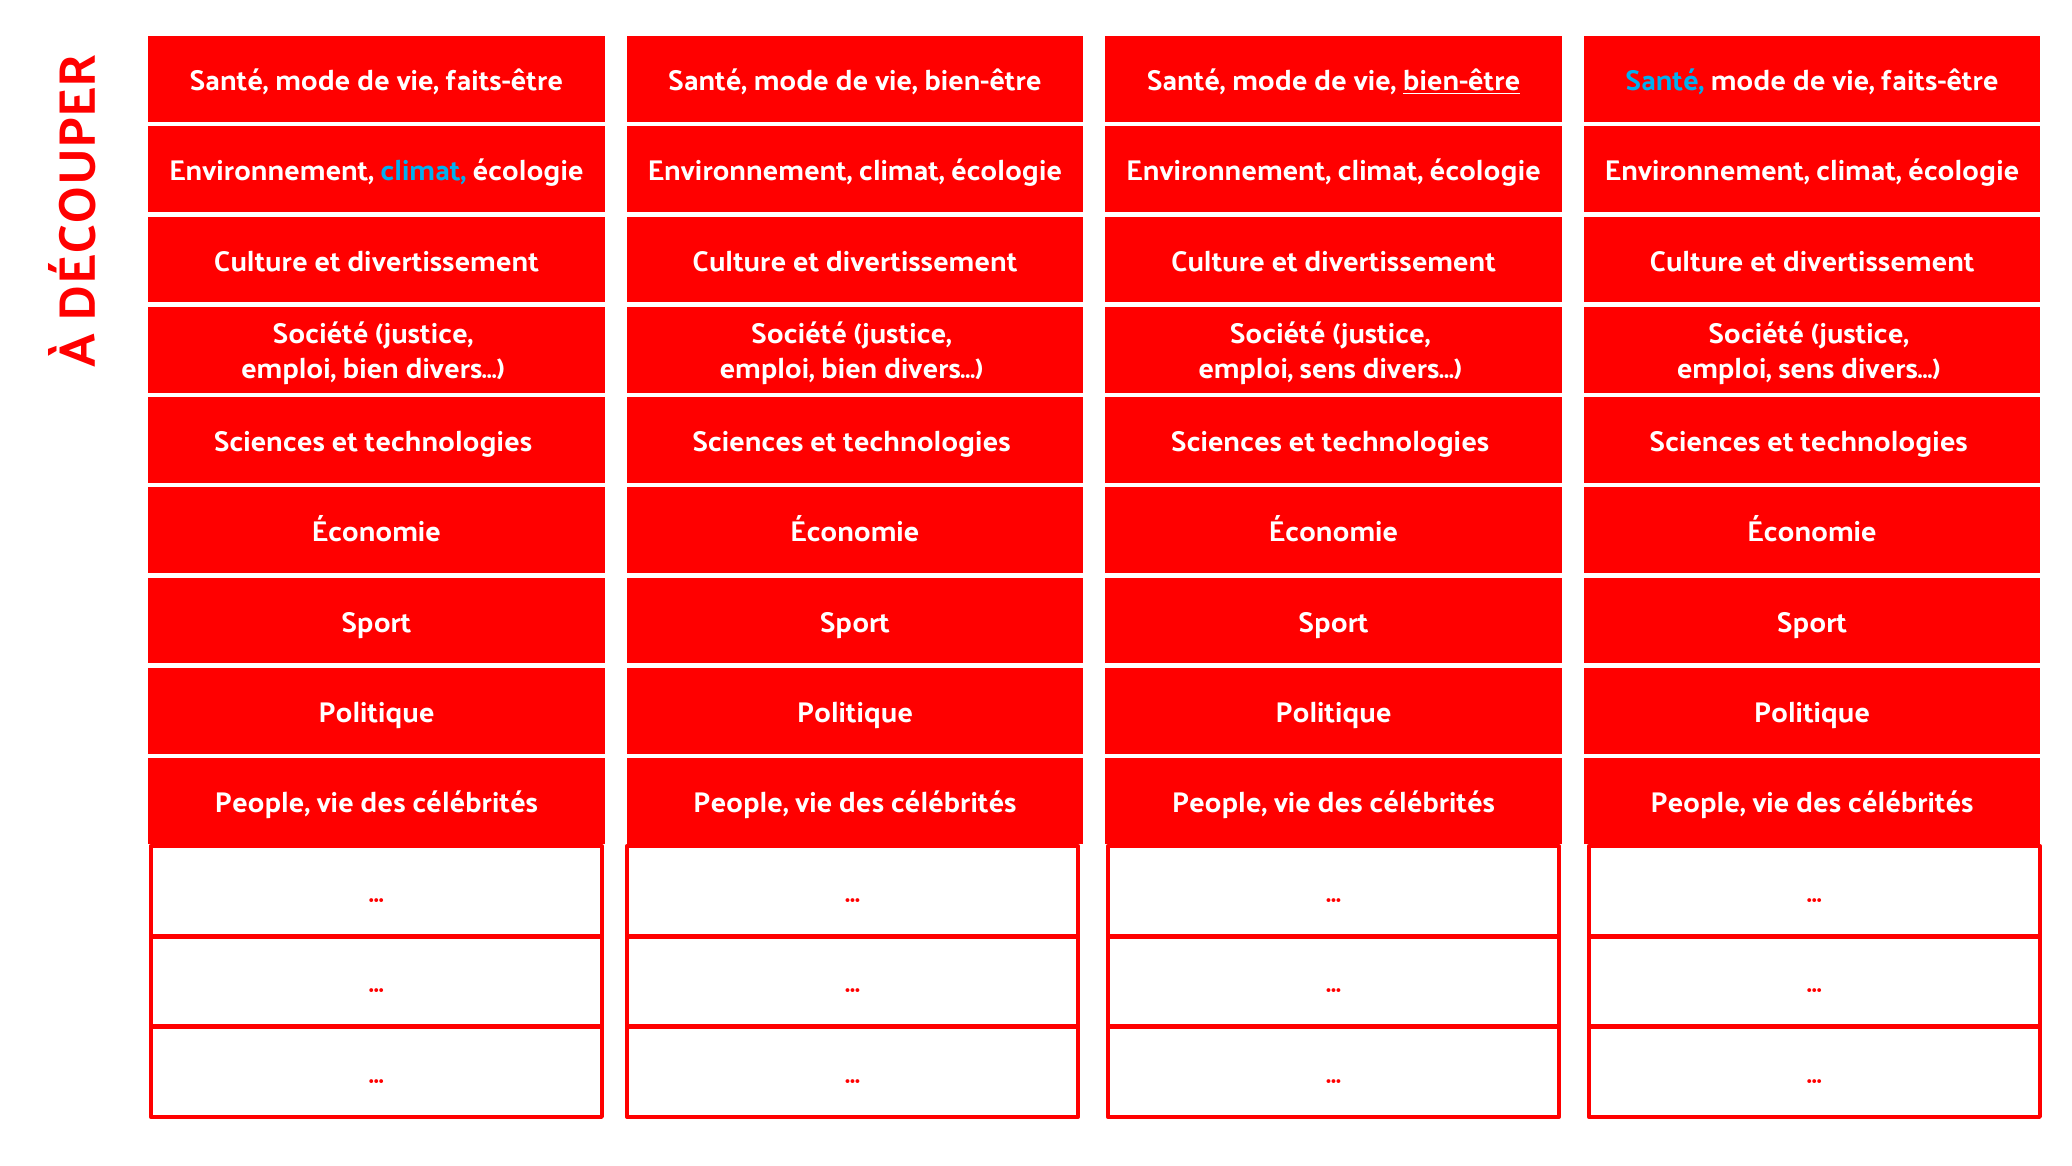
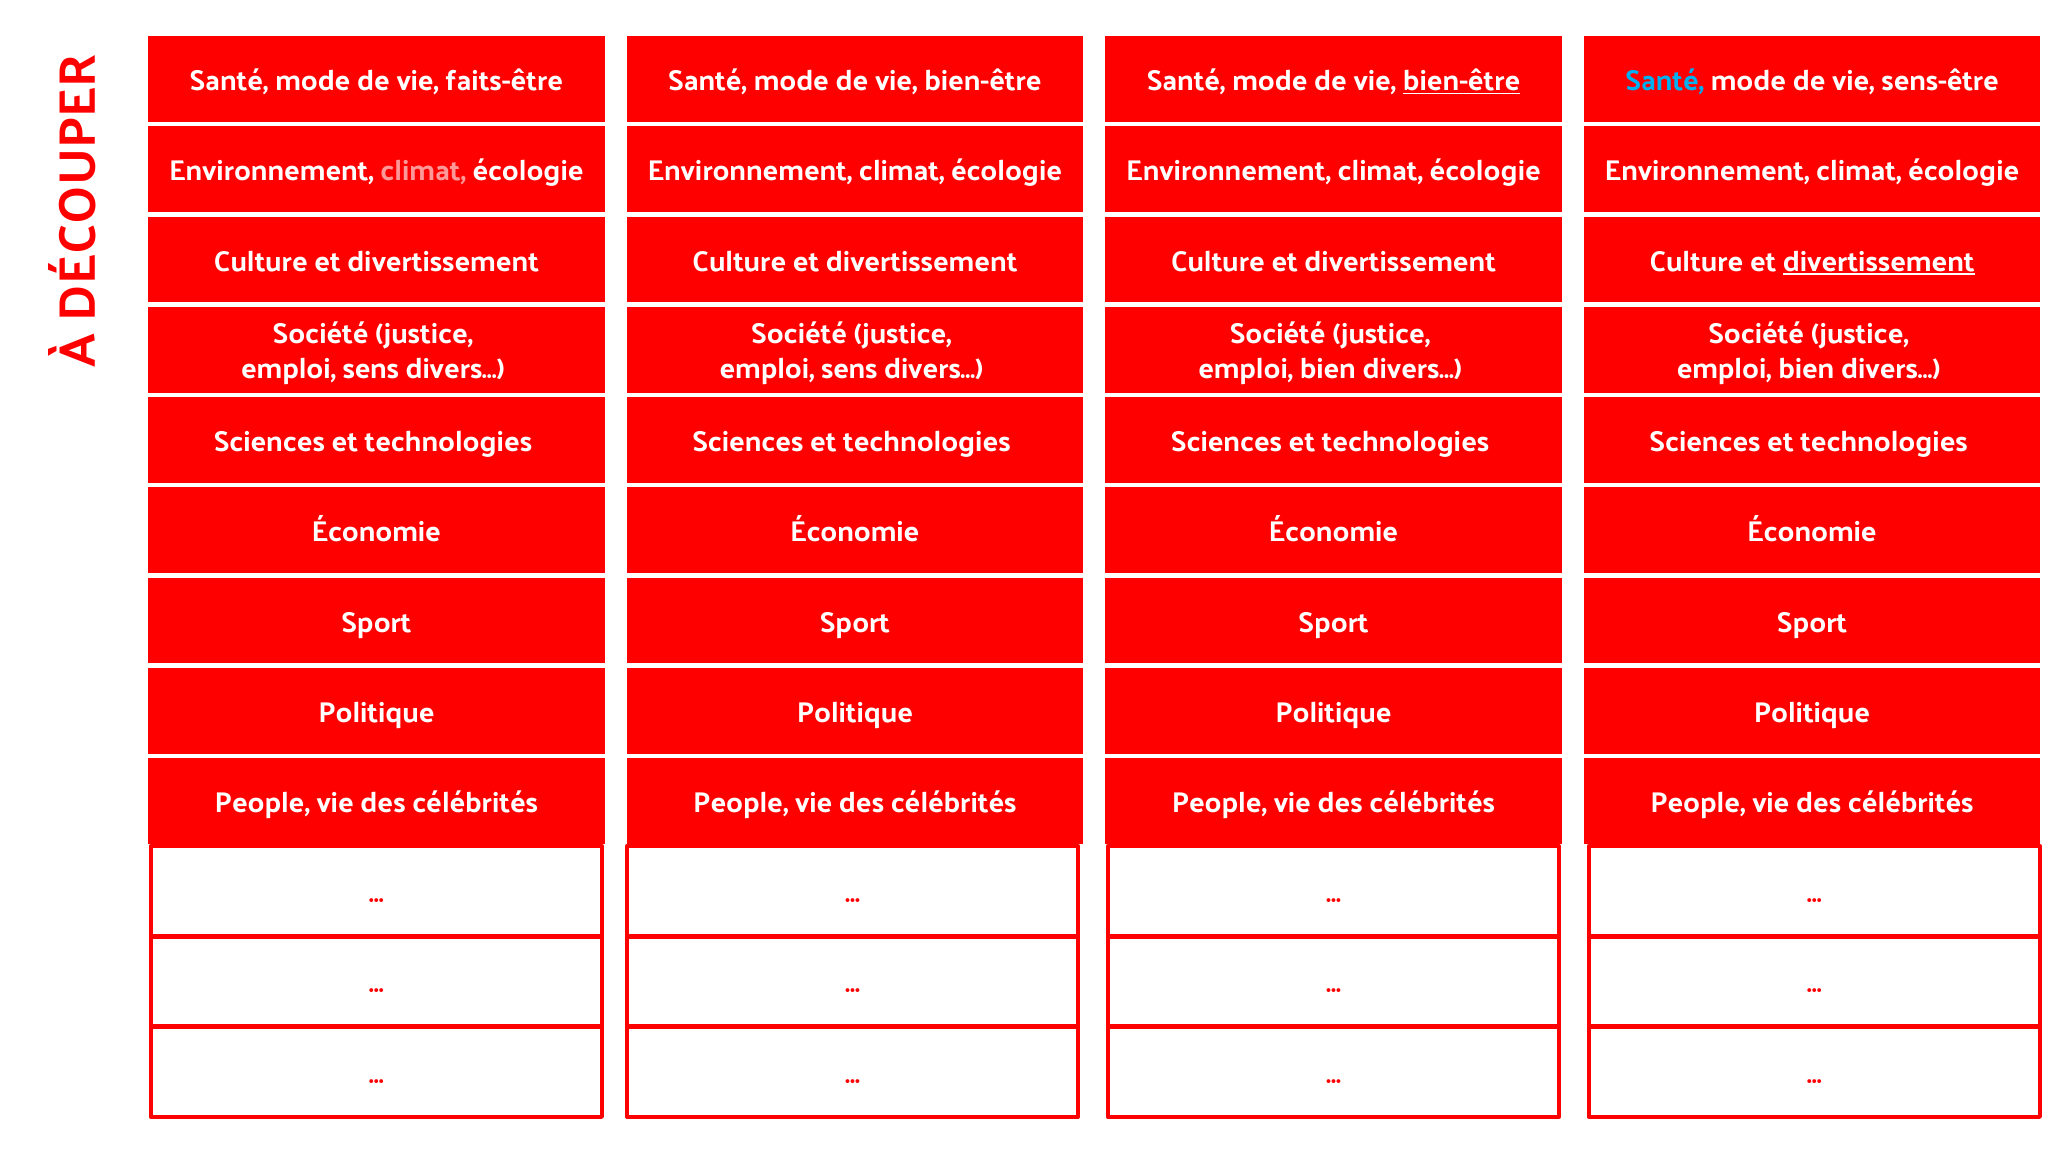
faits-être at (1940, 81): faits-être -> sens-être
climat at (423, 171) colour: light blue -> pink
divertissement at (1879, 261) underline: none -> present
bien at (371, 369): bien -> sens
bien at (849, 369): bien -> sens
sens at (1328, 369): sens -> bien
sens at (1806, 369): sens -> bien
